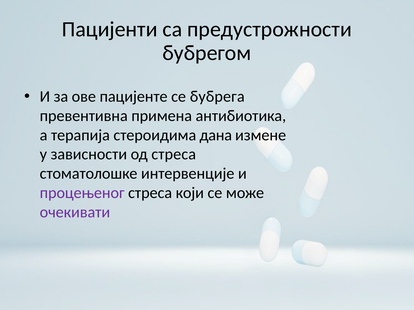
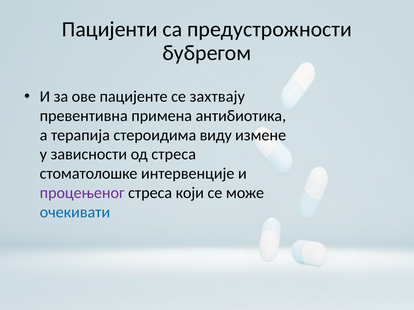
бубрега: бубрега -> захтвају
дана: дана -> виду
очекивати colour: purple -> blue
